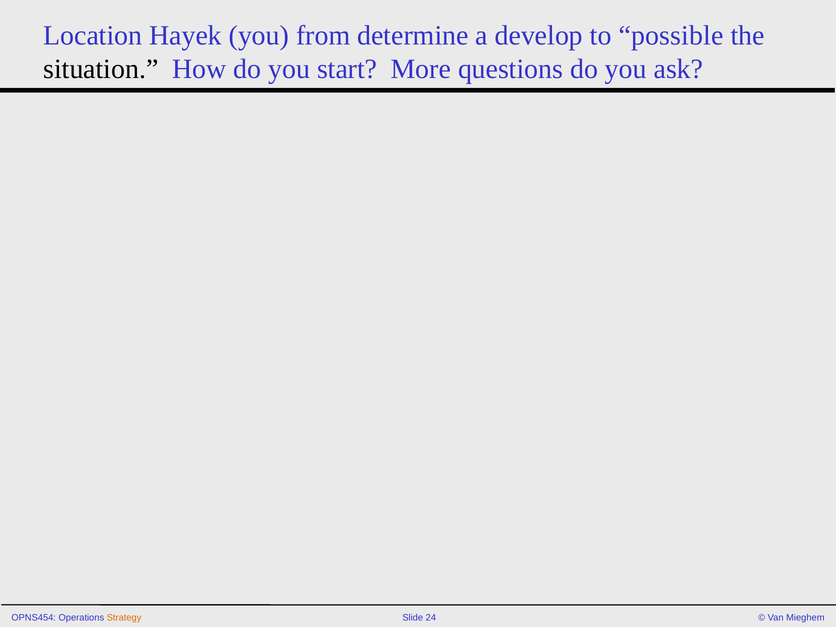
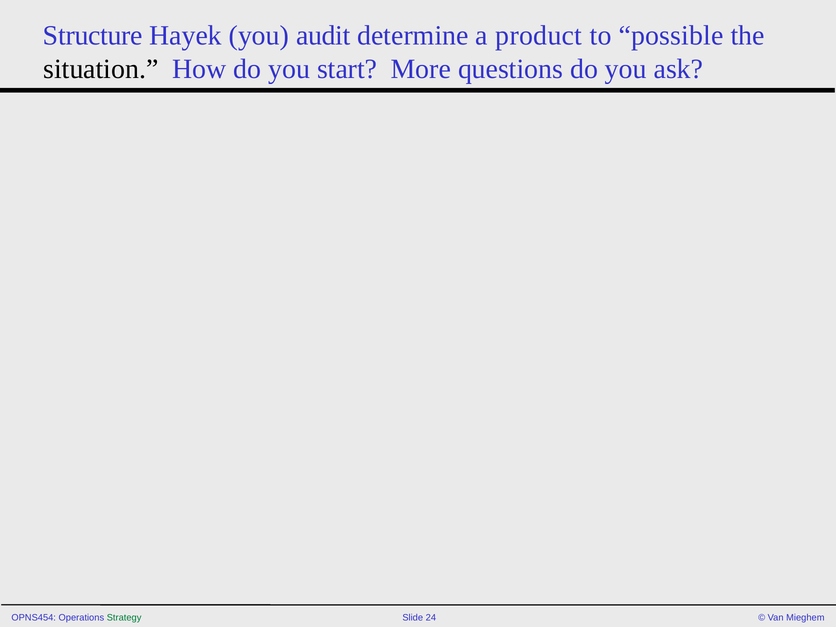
Location: Location -> Structure
from: from -> audit
develop: develop -> product
Strategy colour: orange -> green
